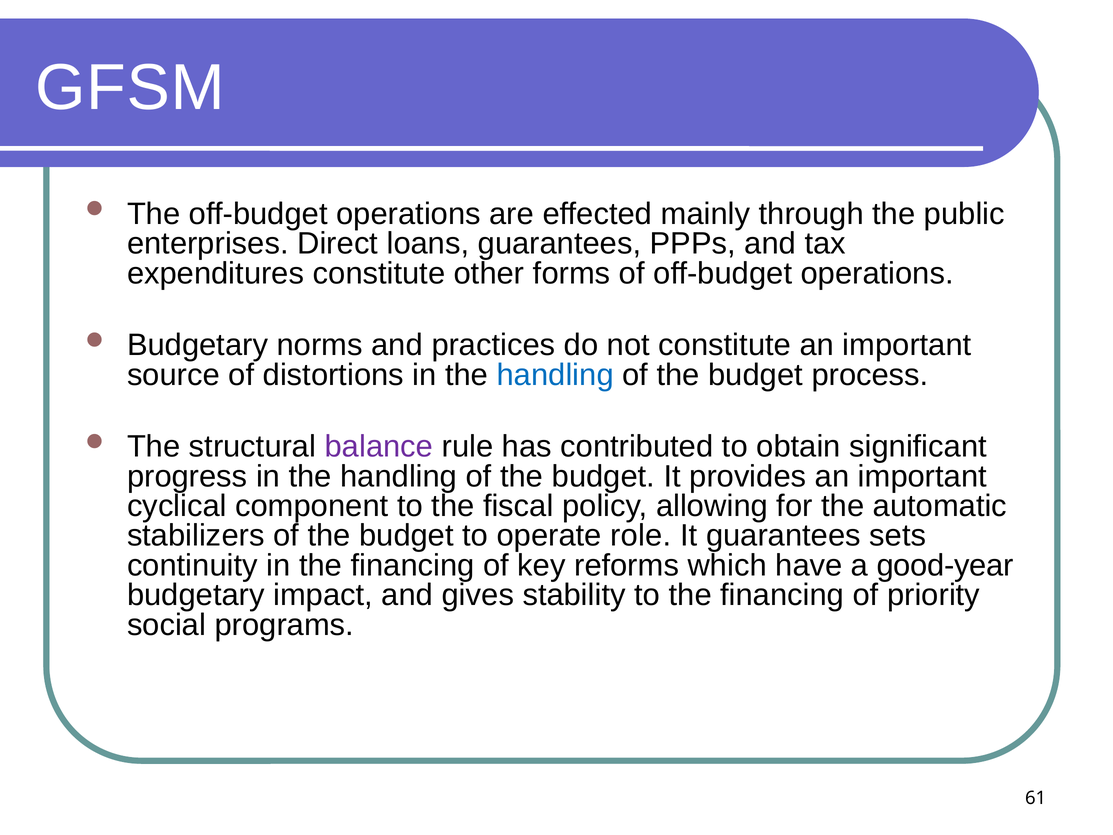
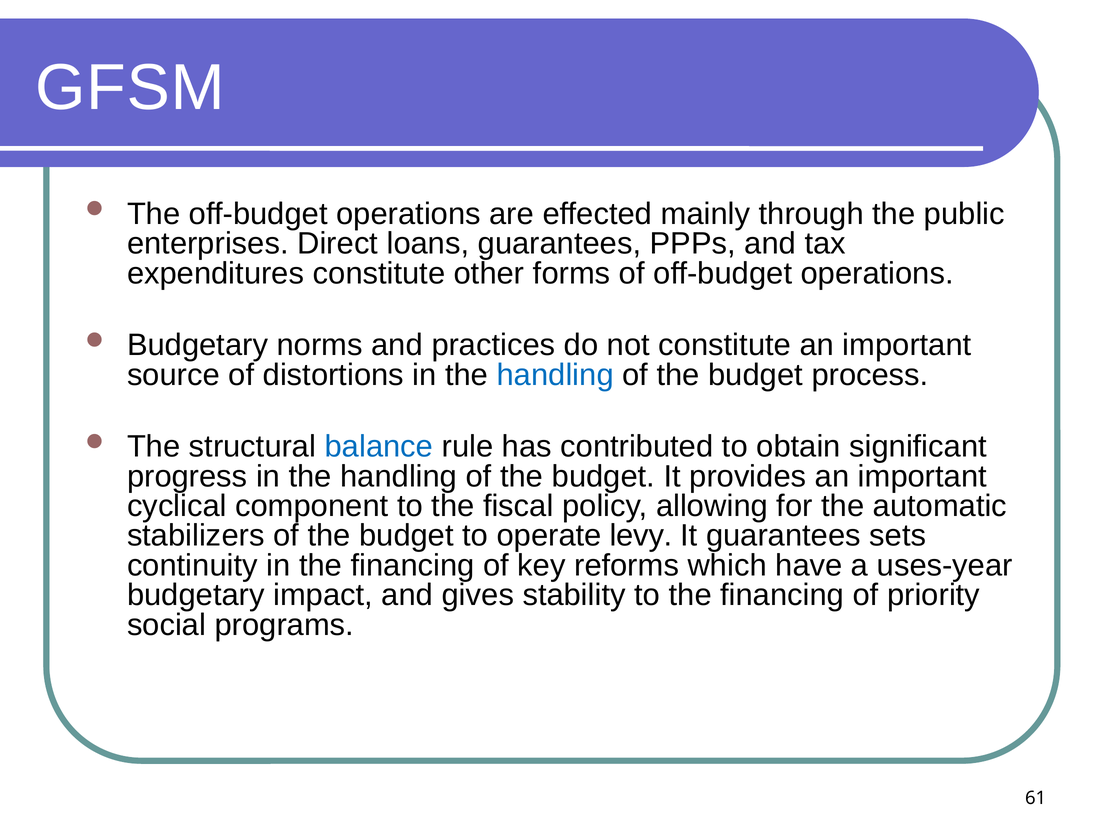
balance colour: purple -> blue
role: role -> levy
good-year: good-year -> uses-year
